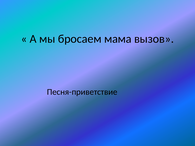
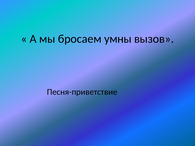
мама: мама -> умны
